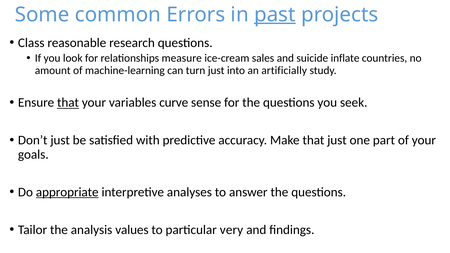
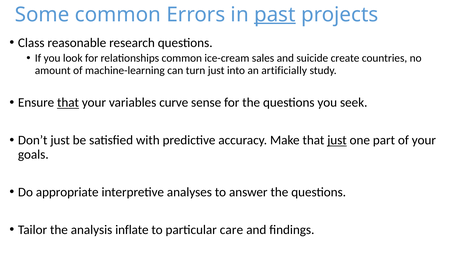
relationships measure: measure -> common
inflate: inflate -> create
just at (337, 140) underline: none -> present
appropriate underline: present -> none
values: values -> inflate
very: very -> care
